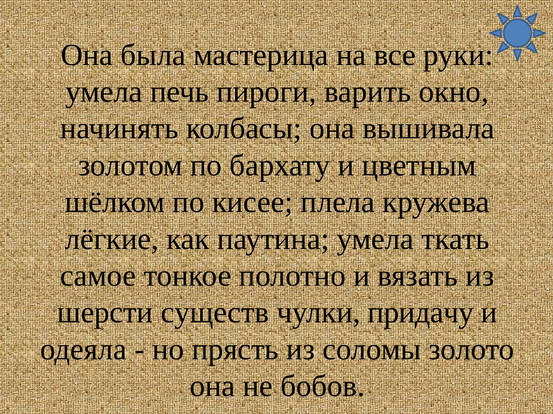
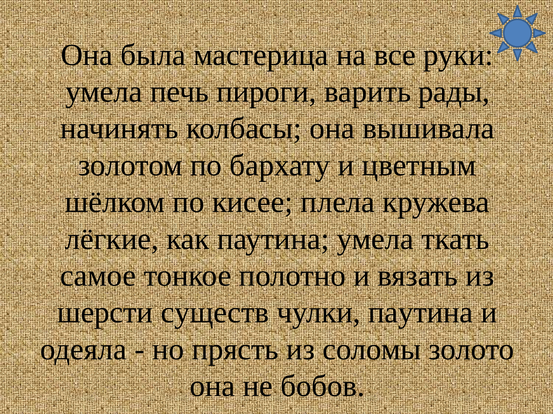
окно: окно -> рады
чулки придачу: придачу -> паутина
